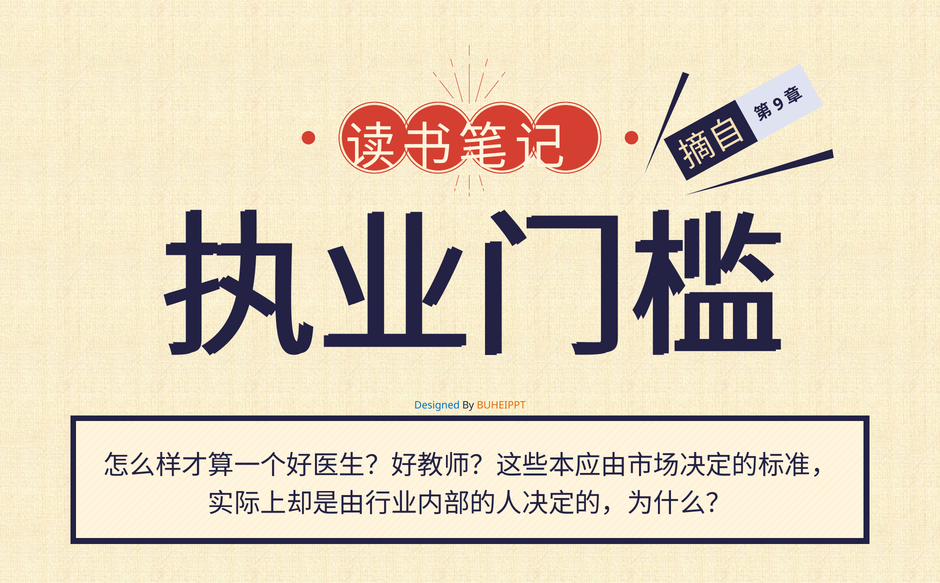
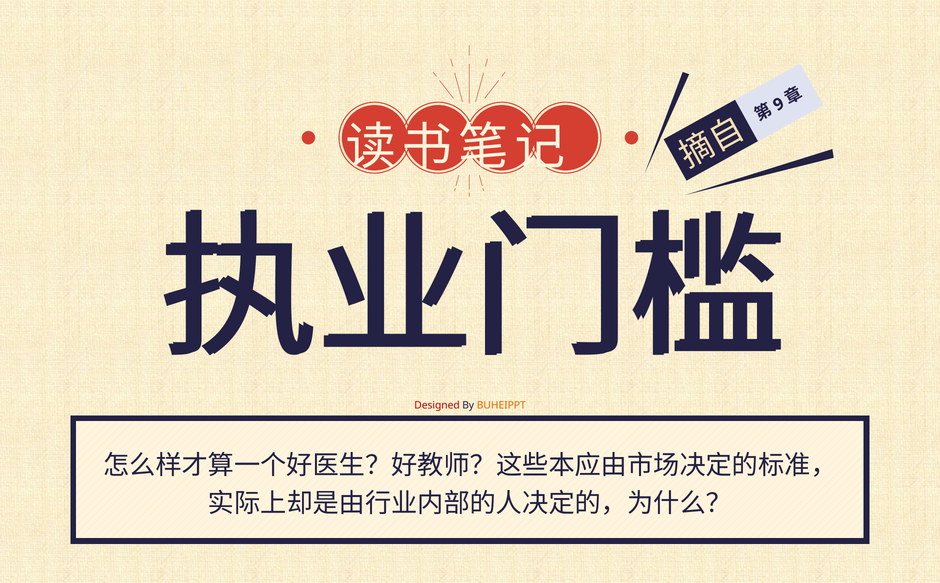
Designed colour: blue -> red
